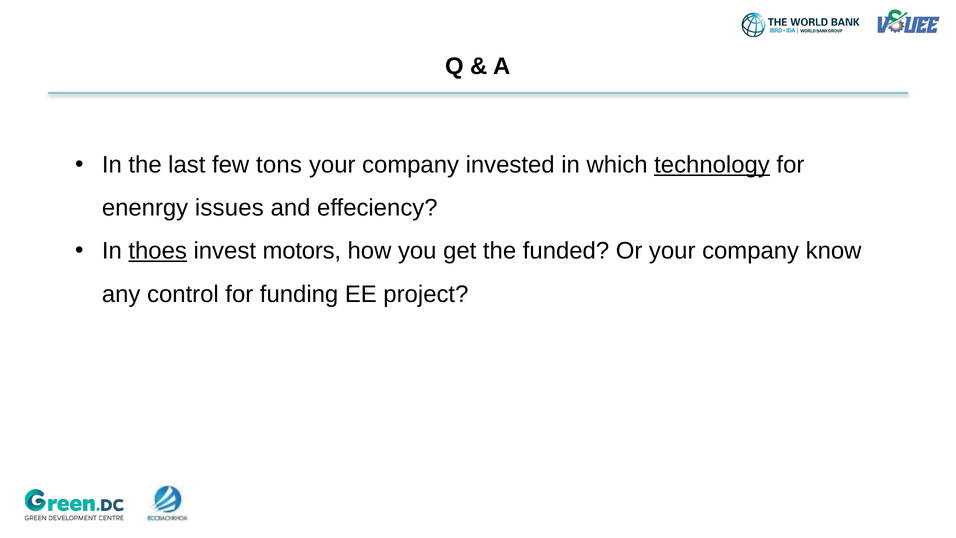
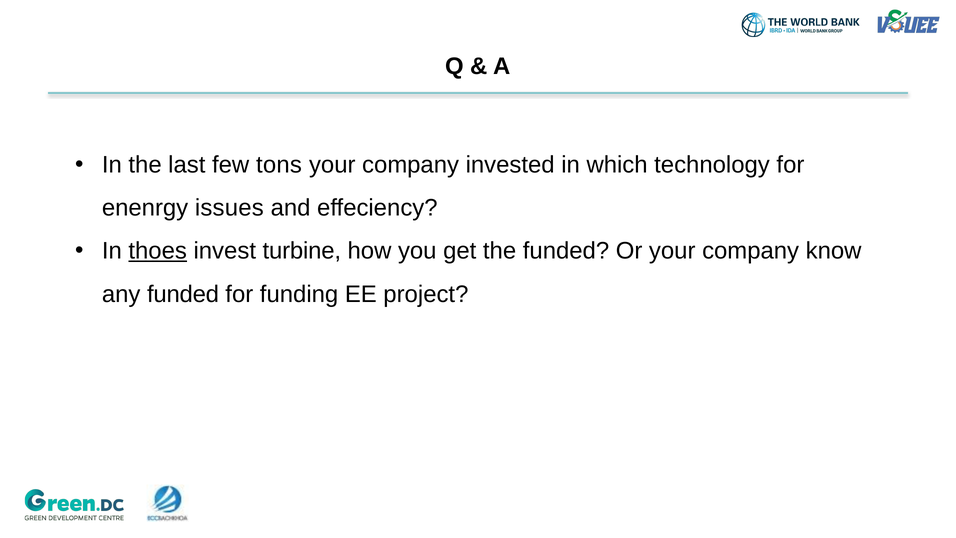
technology underline: present -> none
motors: motors -> turbine
any control: control -> funded
